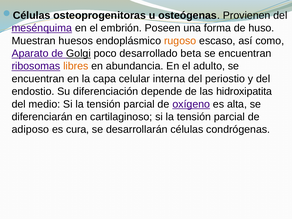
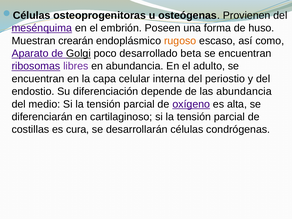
huesos: huesos -> crearán
libres colour: orange -> purple
las hidroxipatita: hidroxipatita -> abundancia
adiposo: adiposo -> costillas
